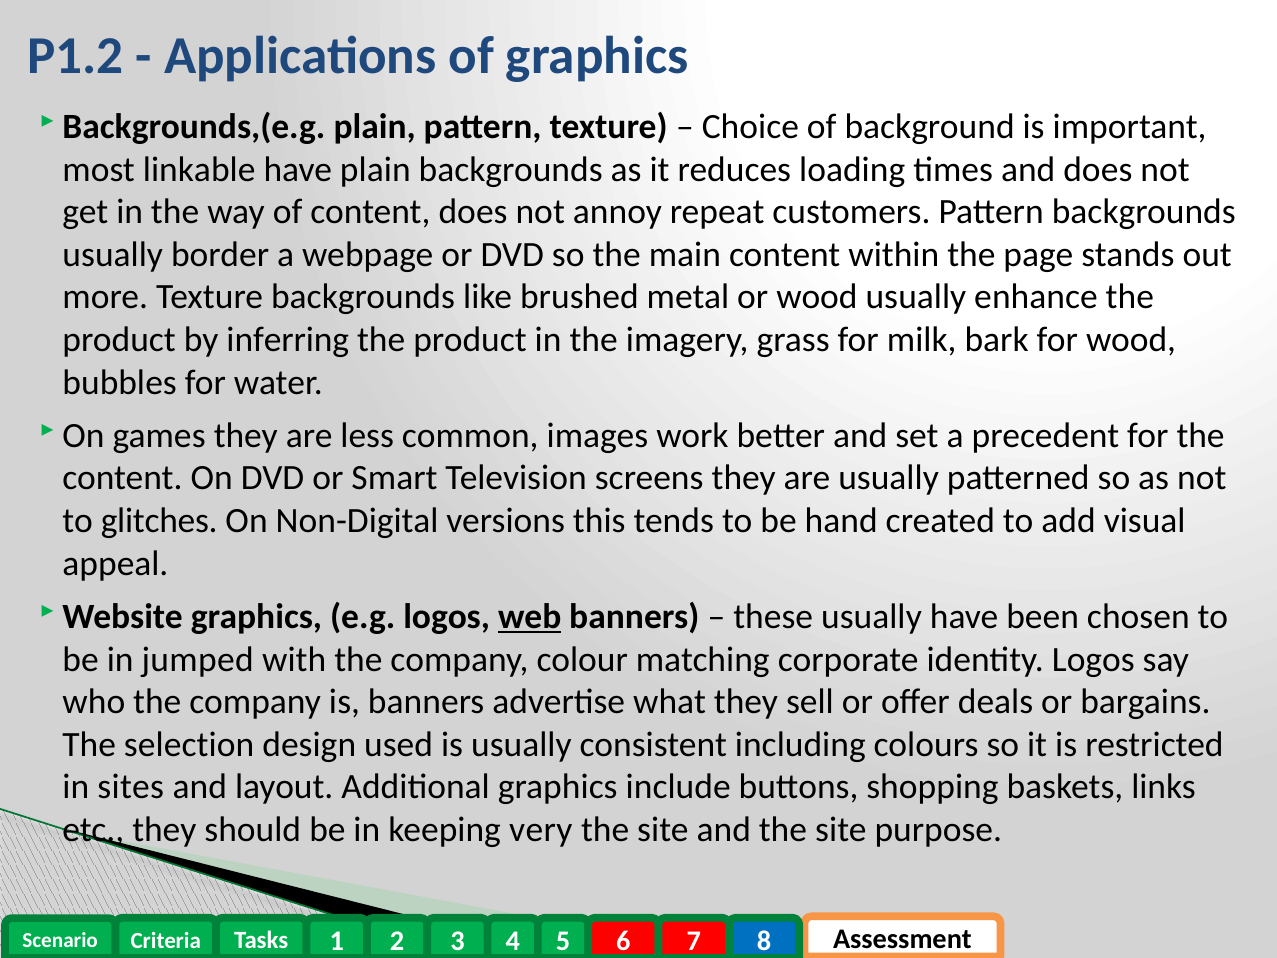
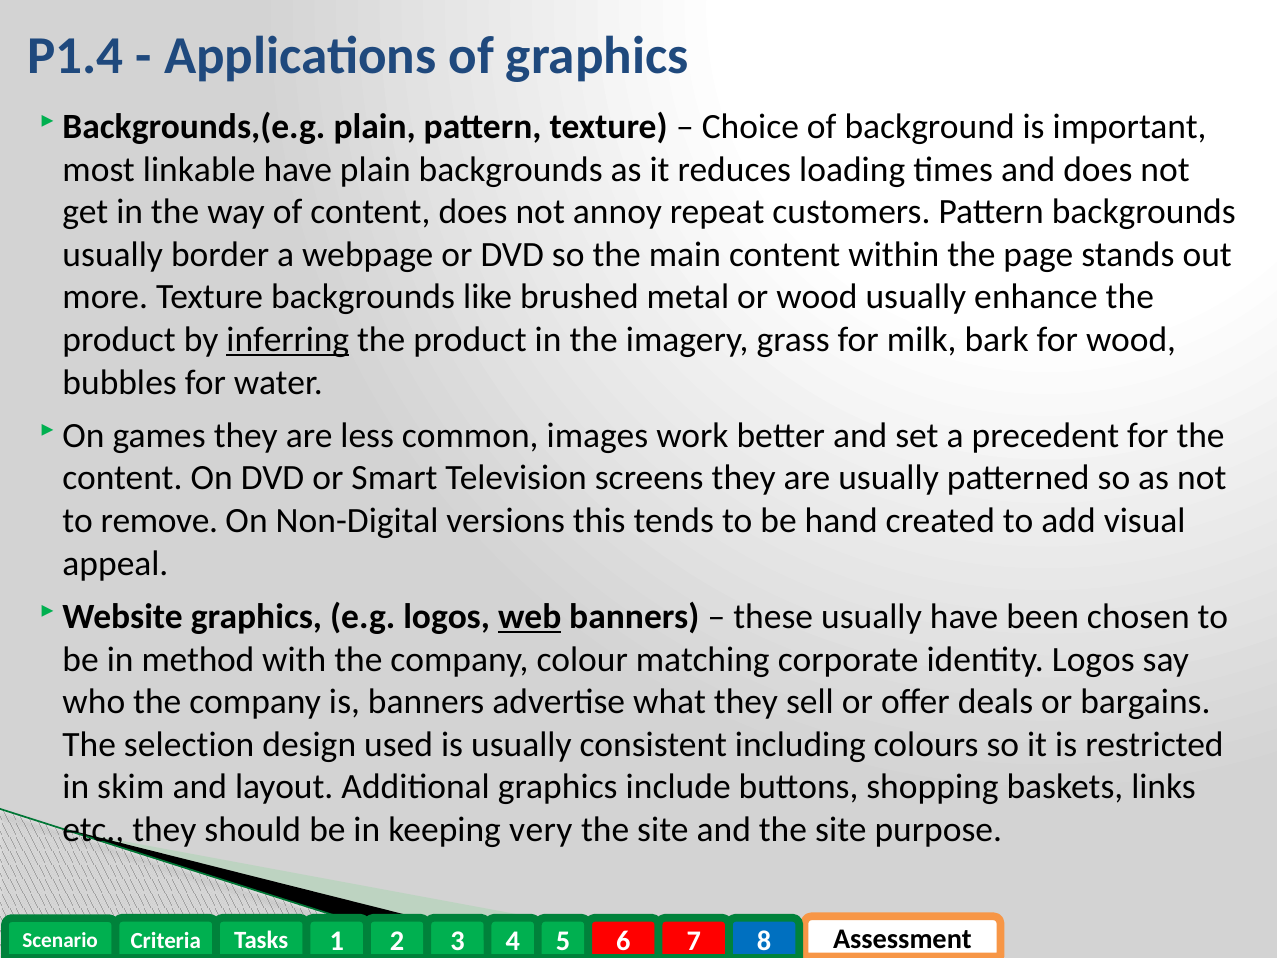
P1.2: P1.2 -> P1.4
inferring underline: none -> present
glitches: glitches -> remove
jumped: jumped -> method
sites: sites -> skim
